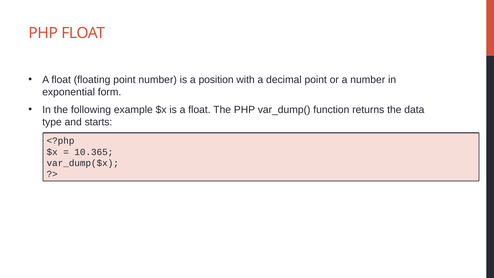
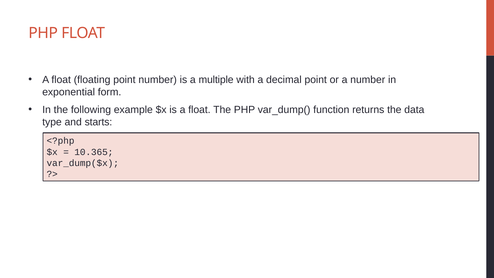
position: position -> multiple
